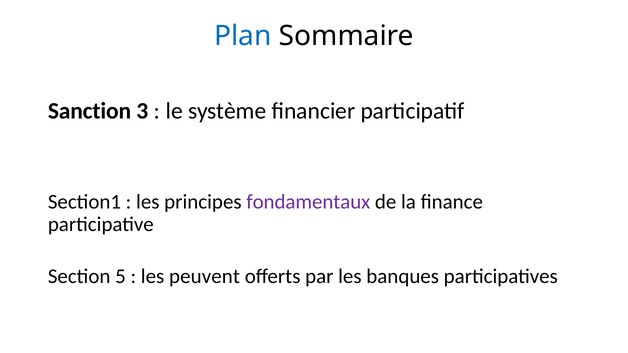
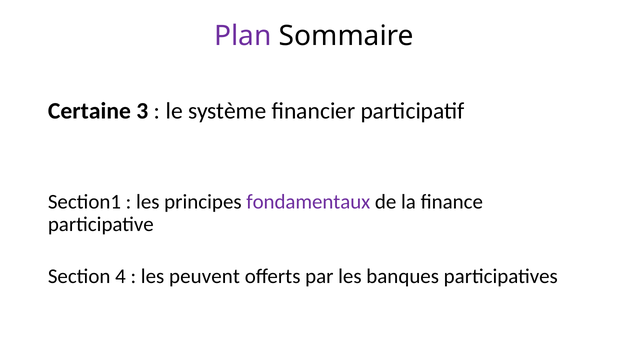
Plan colour: blue -> purple
Sanction: Sanction -> Certaine
5: 5 -> 4
